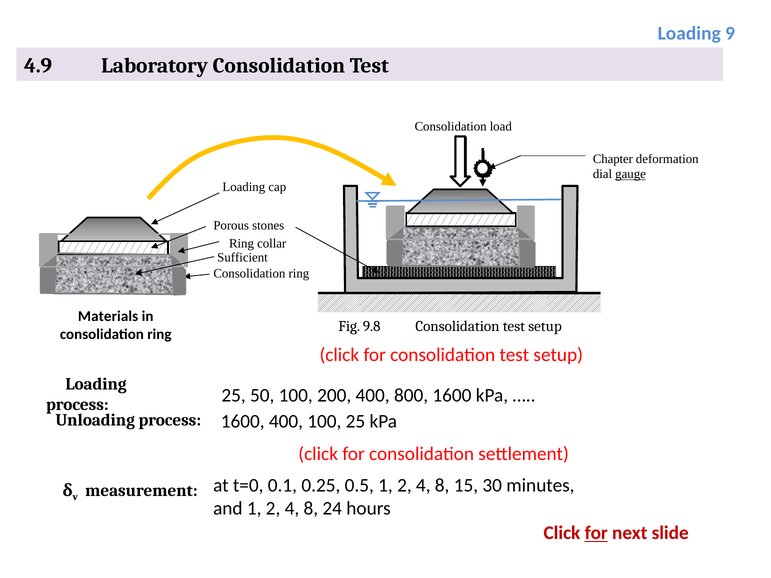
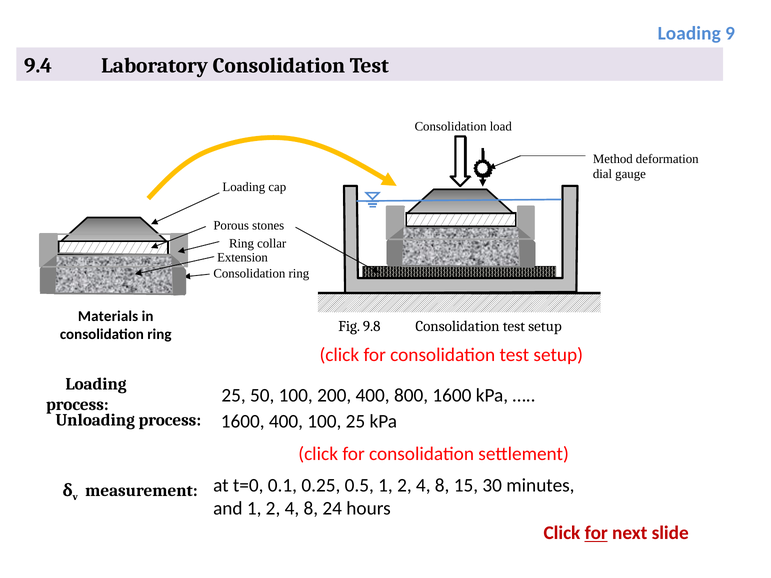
4.9: 4.9 -> 9.4
Chapter: Chapter -> Method
gauge underline: present -> none
Sufficient: Sufficient -> Extension
